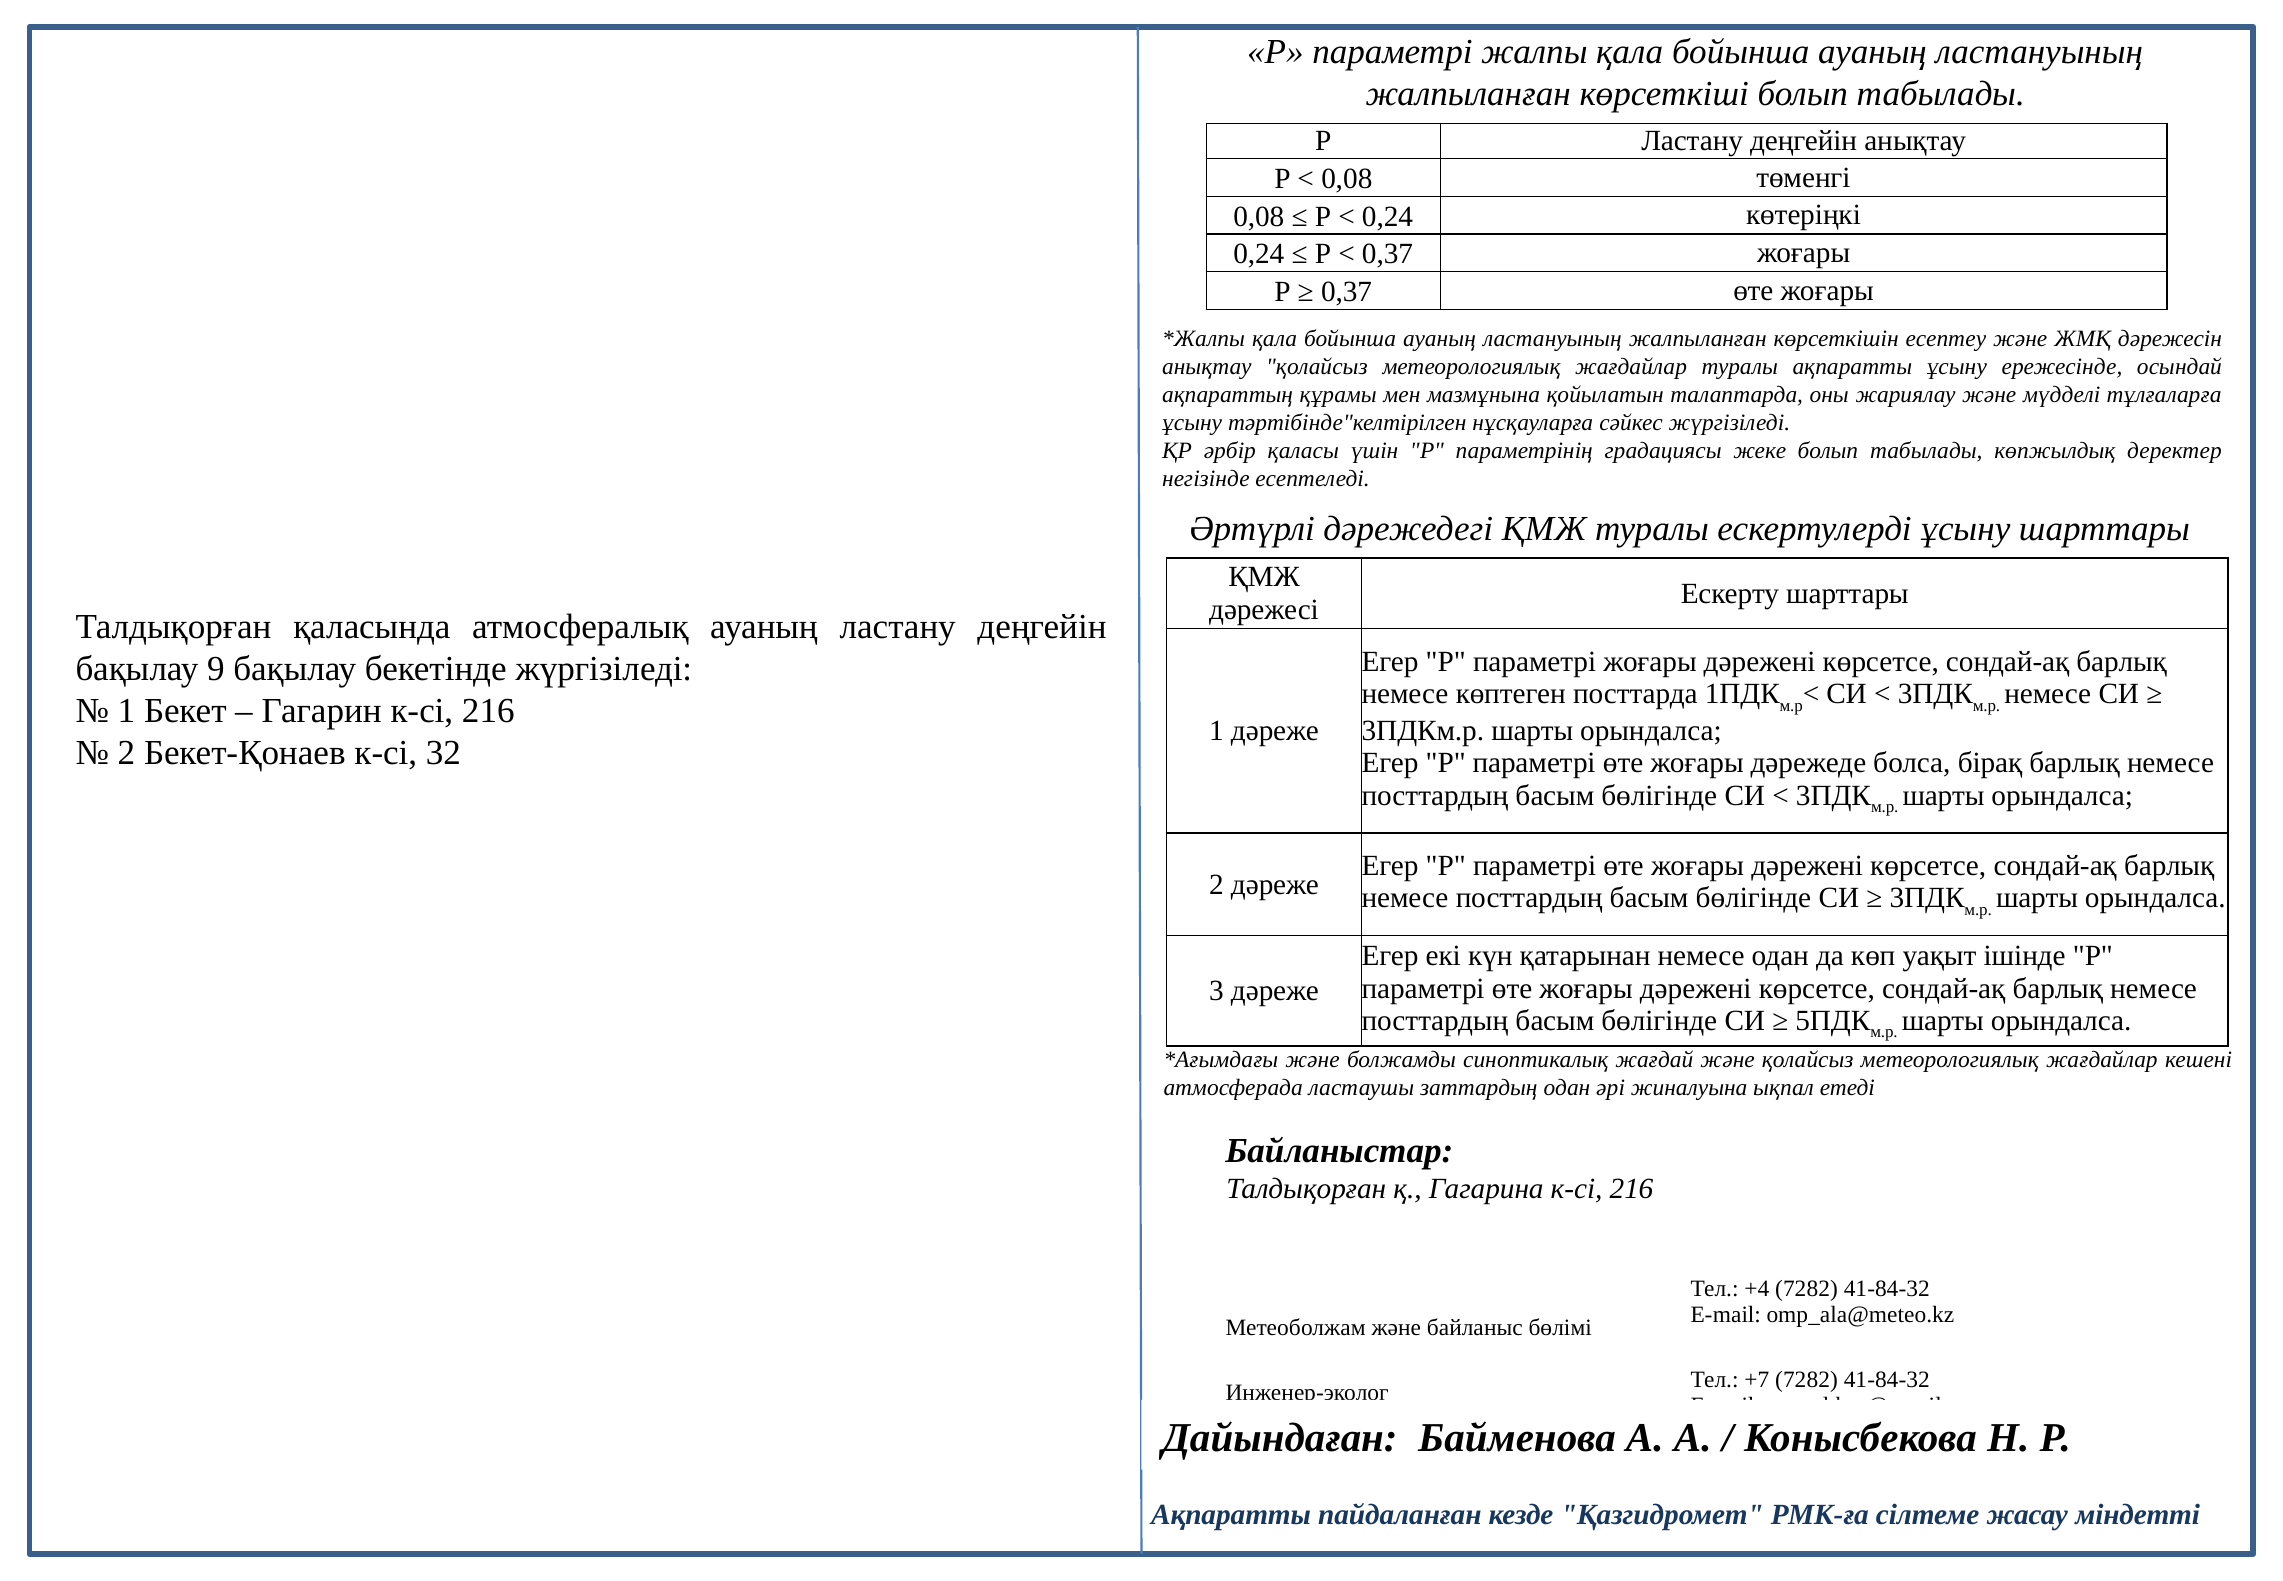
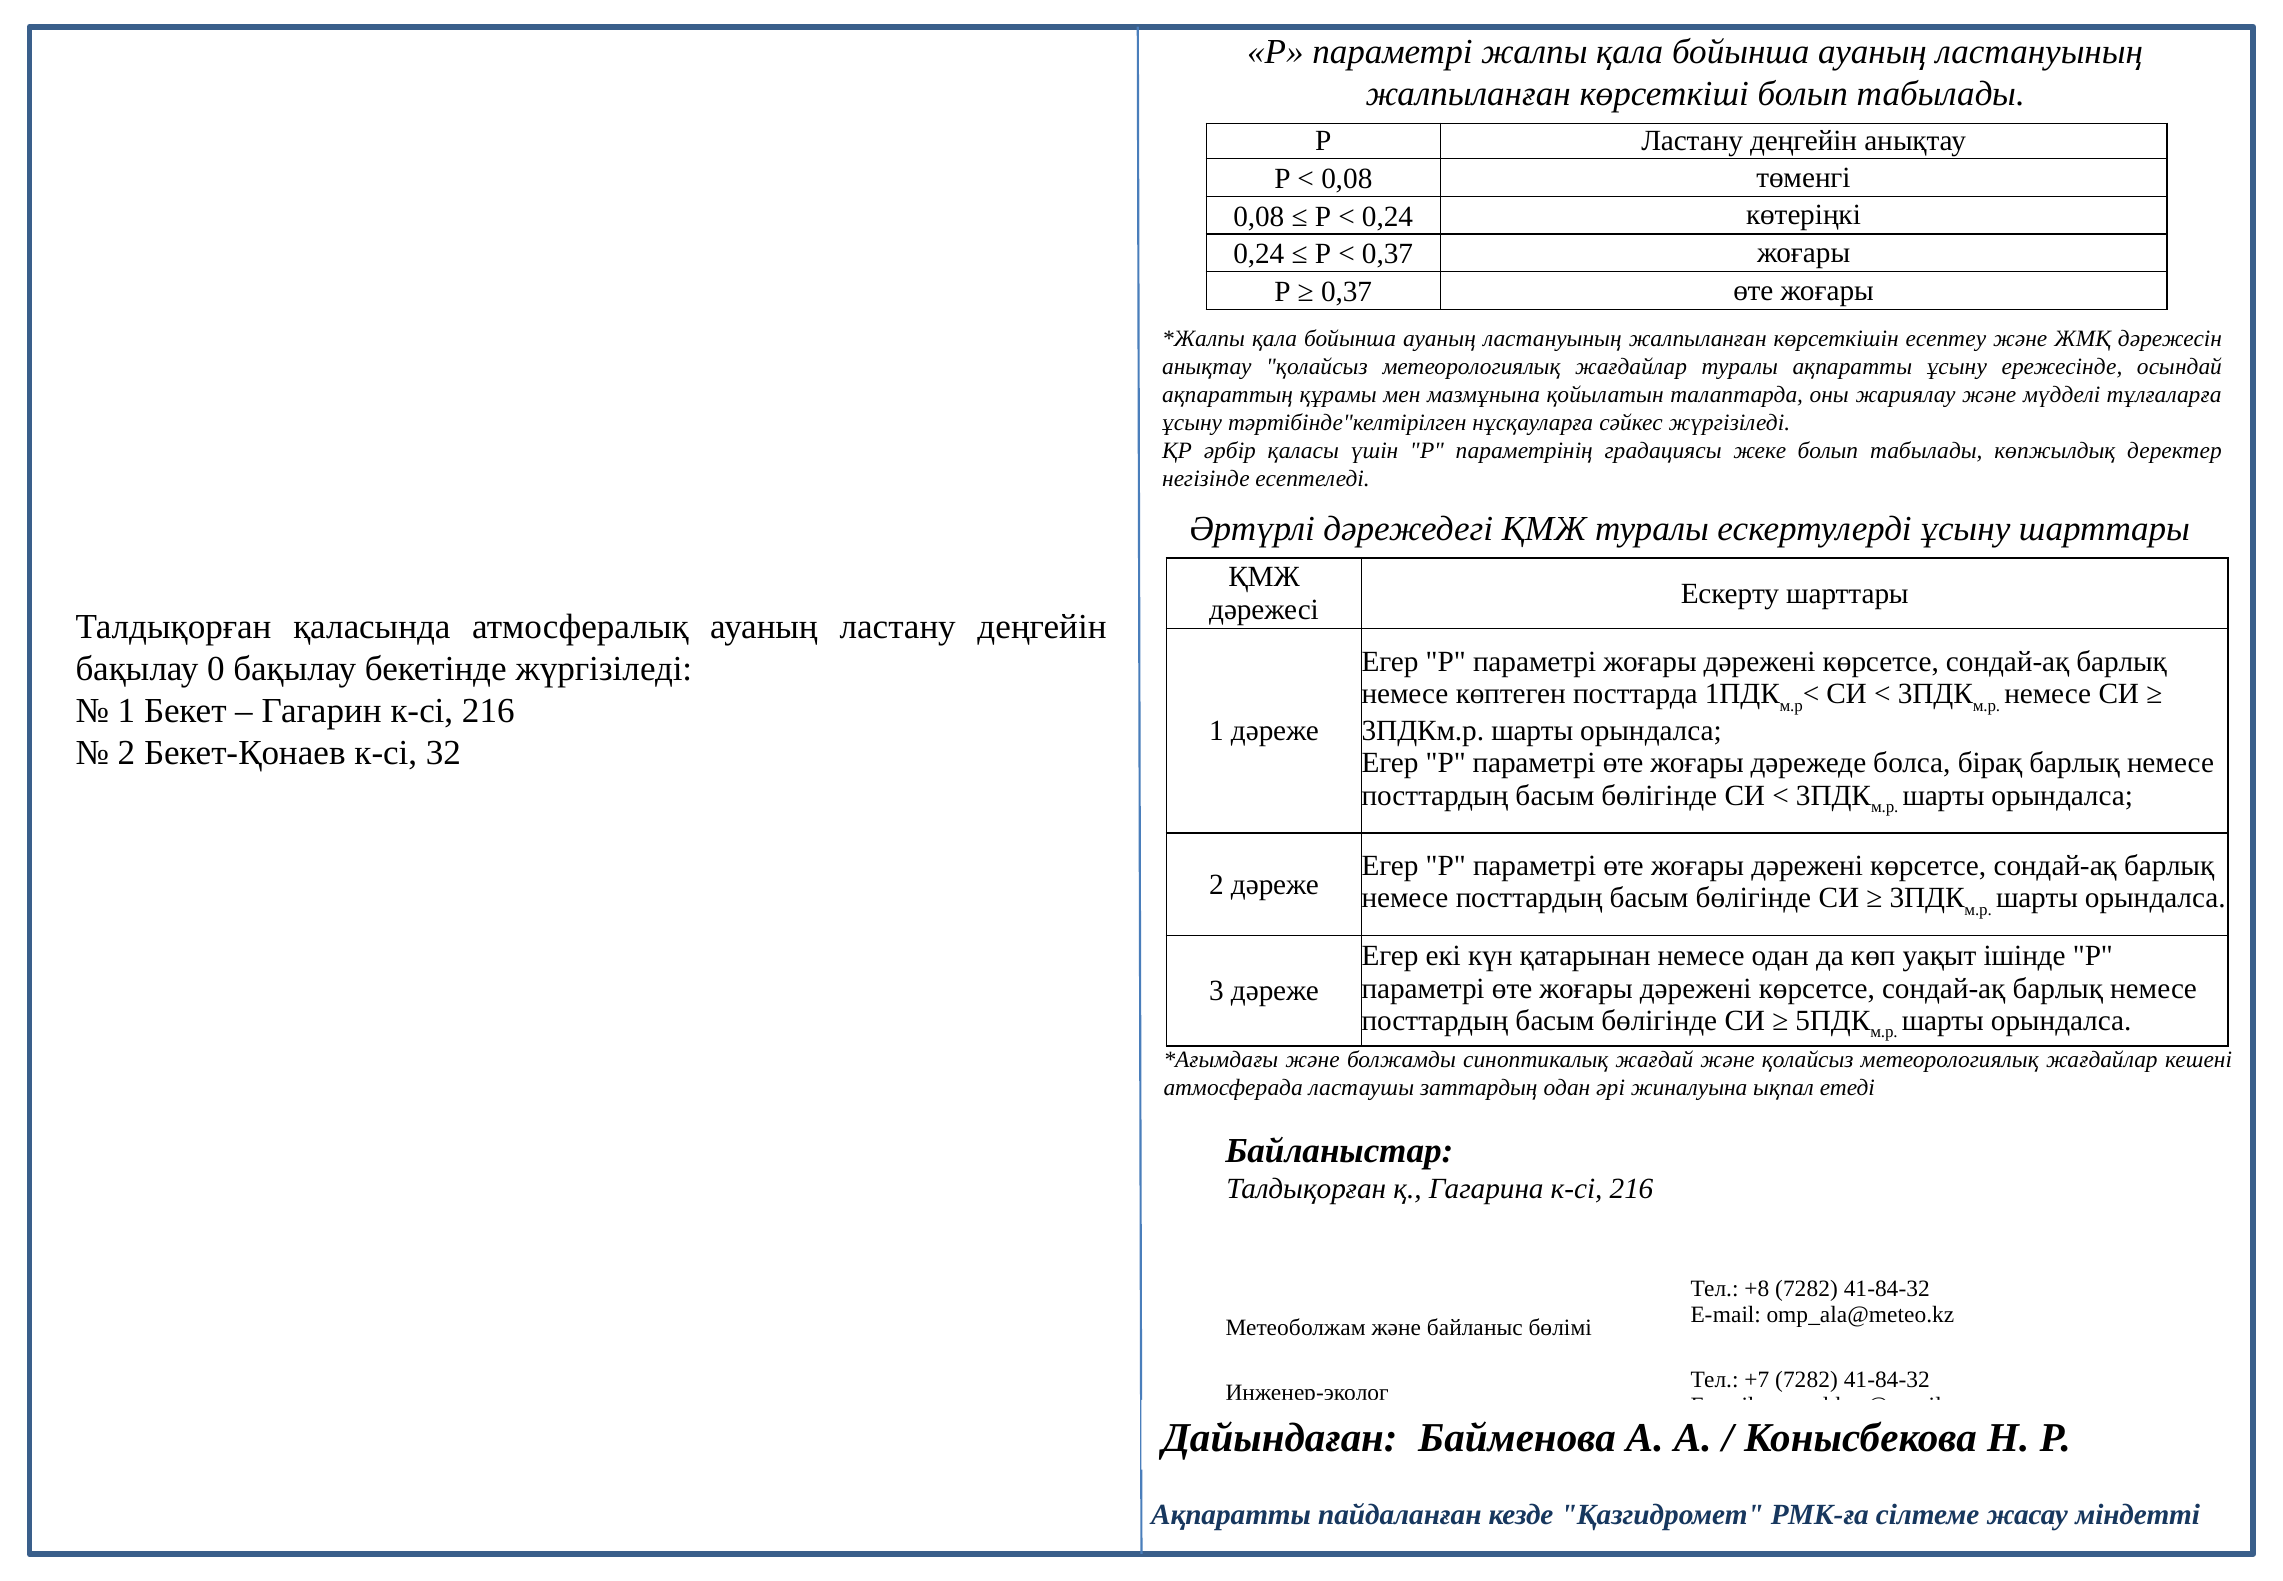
9: 9 -> 0
+4: +4 -> +8
